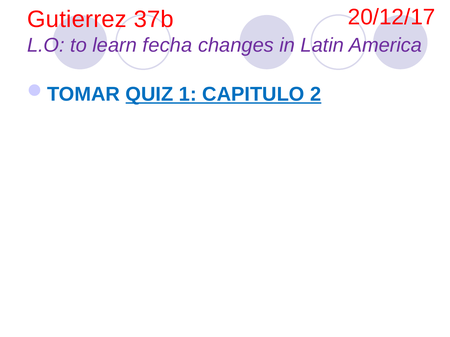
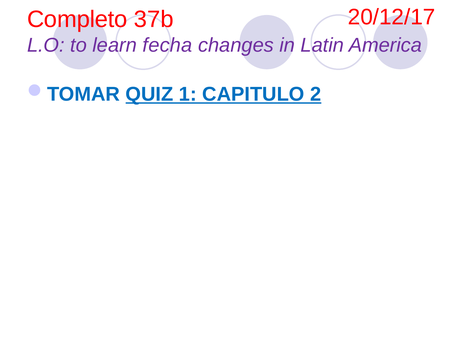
Gutierrez: Gutierrez -> Completo
